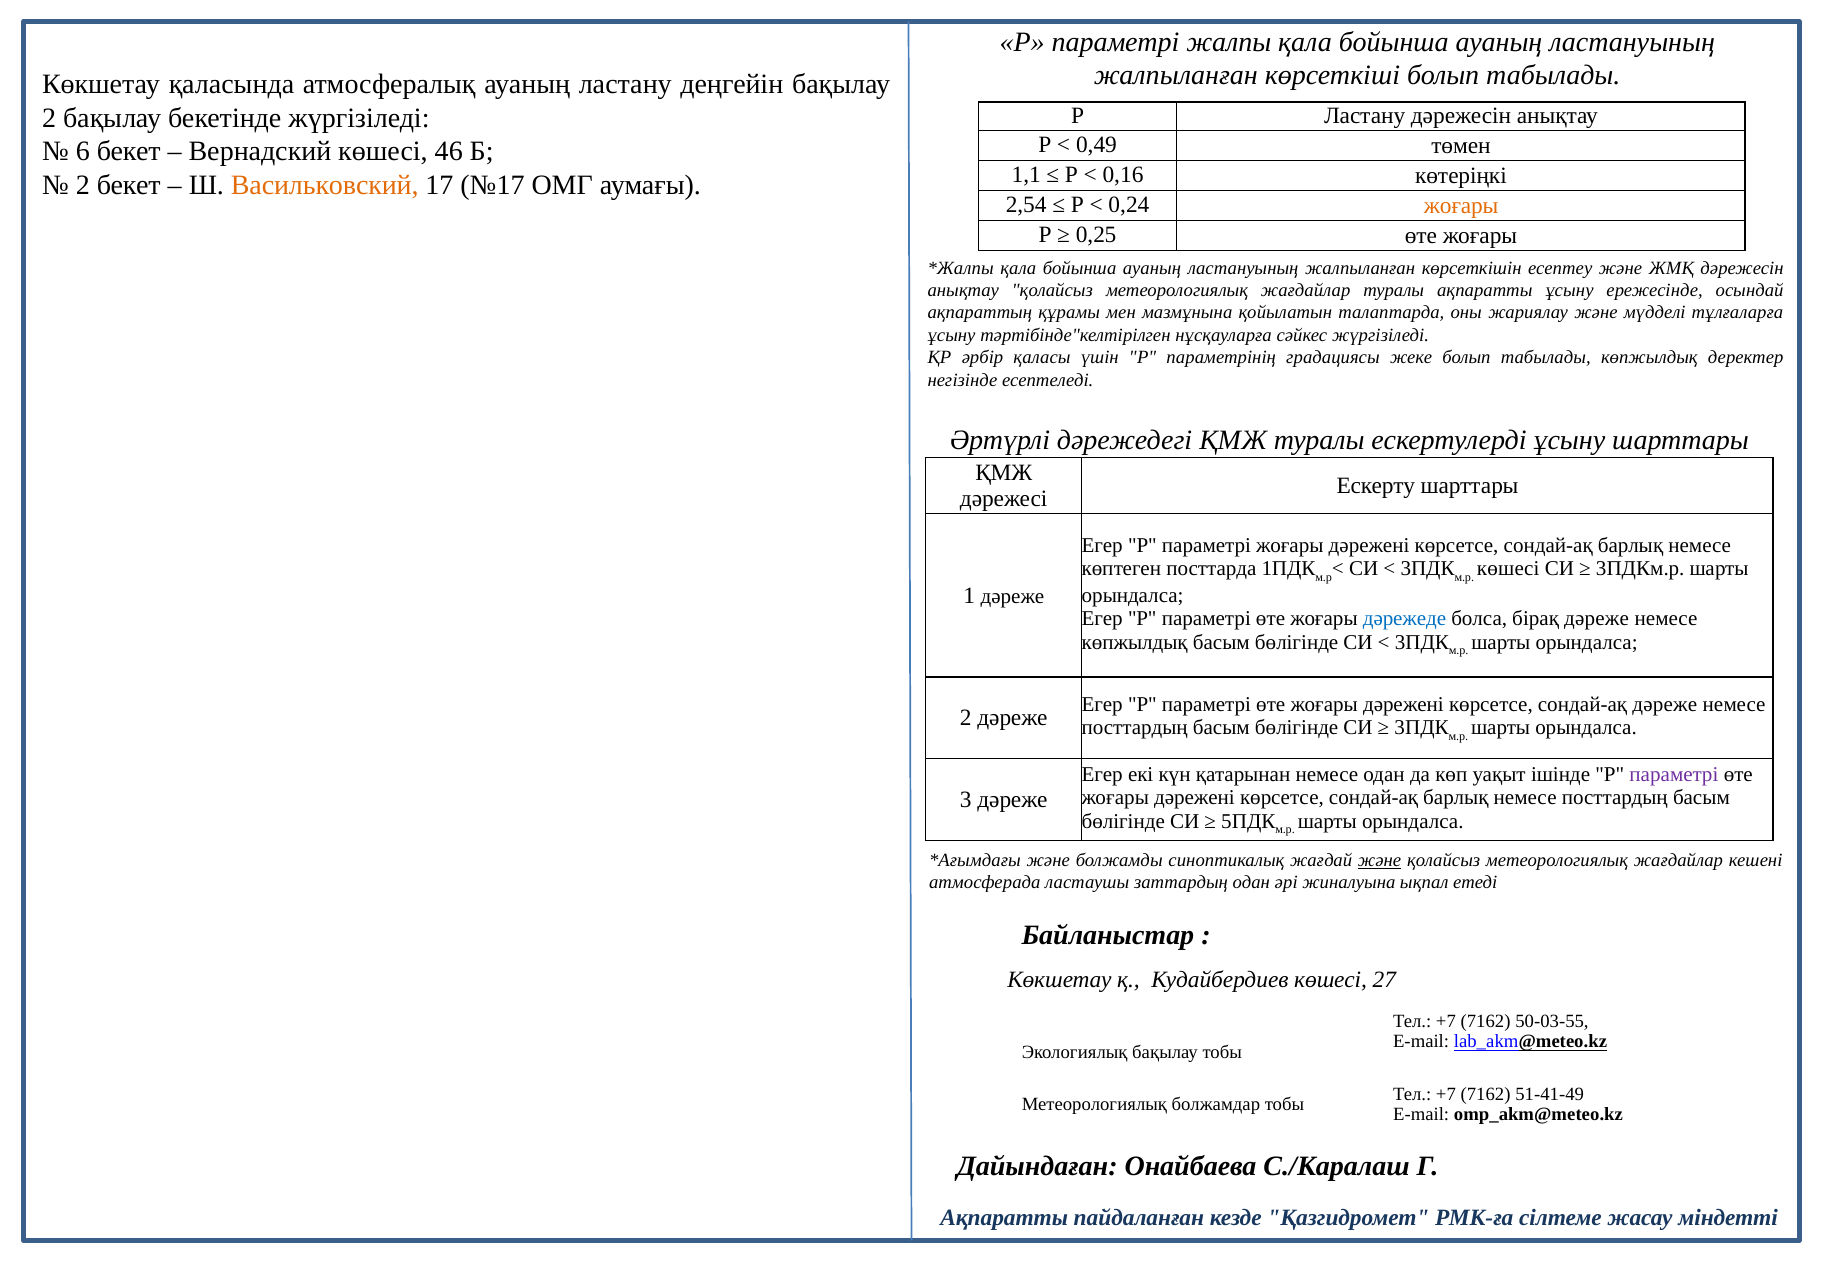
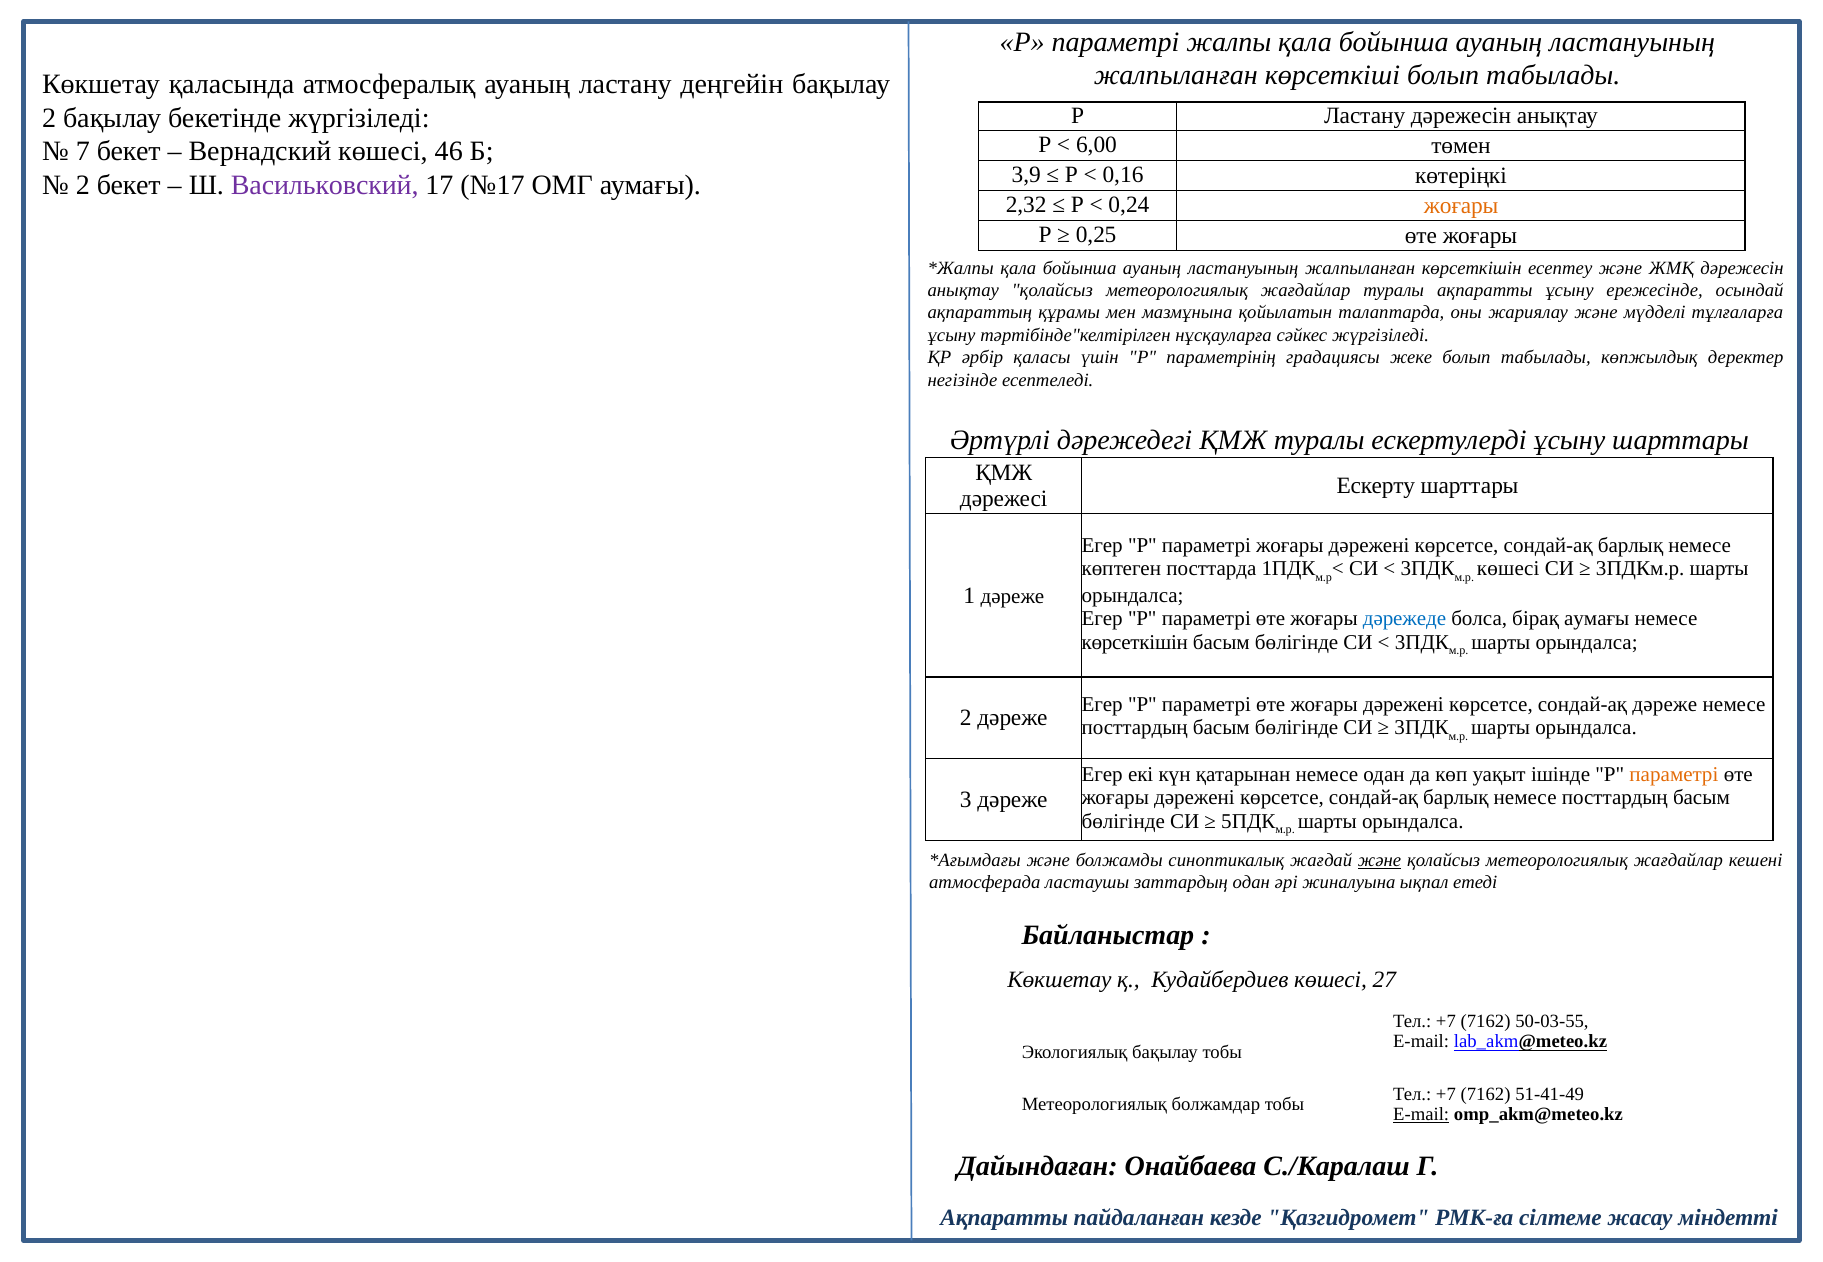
0,49: 0,49 -> 6,00
6: 6 -> 7
1,1: 1,1 -> 3,9
Васильковский colour: orange -> purple
2,54: 2,54 -> 2,32
бірақ дәреже: дәреже -> аумағы
көпжылдық at (1135, 642): көпжылдық -> көрсеткішін
параметрі at (1674, 775) colour: purple -> orange
E-mail at (1421, 1115) underline: none -> present
